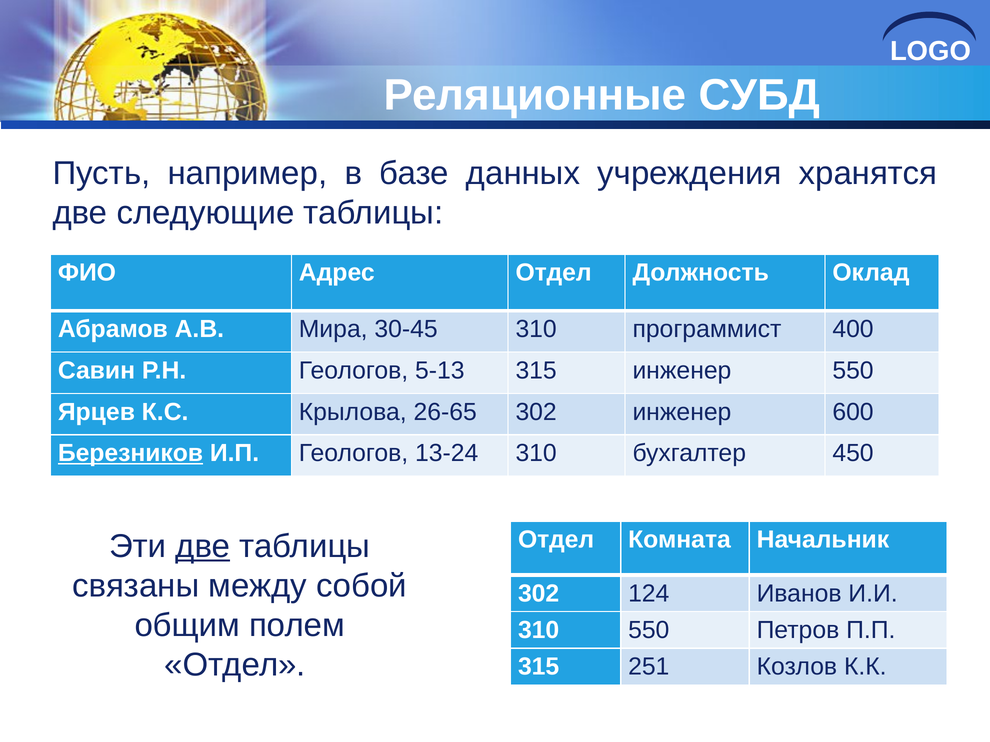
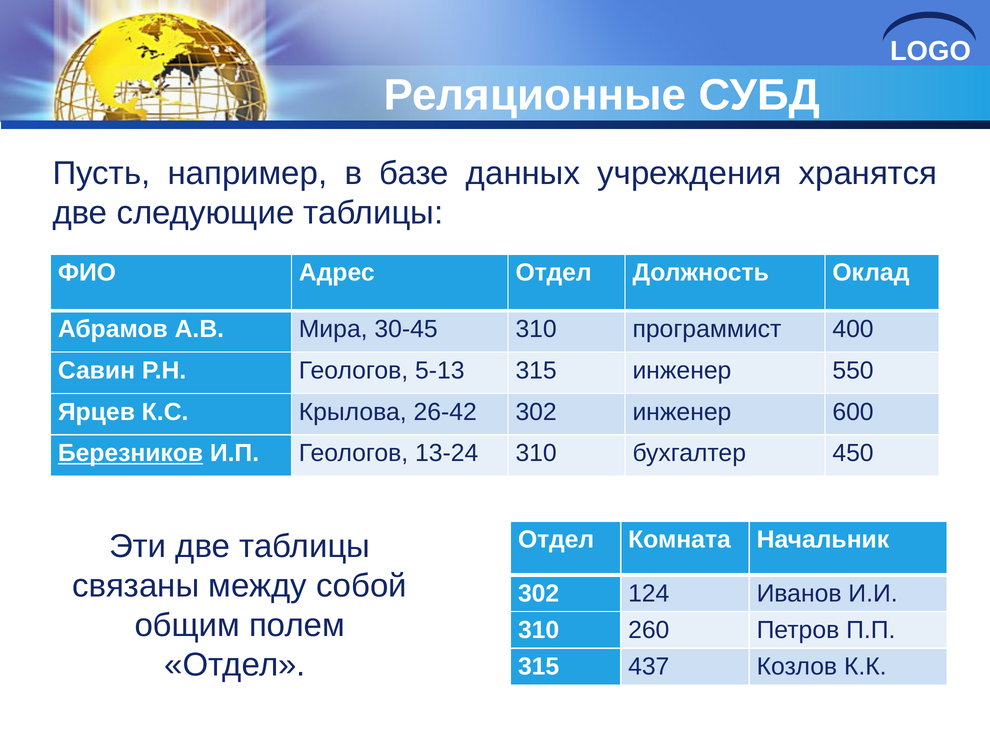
26-65: 26-65 -> 26-42
две at (203, 547) underline: present -> none
310 550: 550 -> 260
251: 251 -> 437
